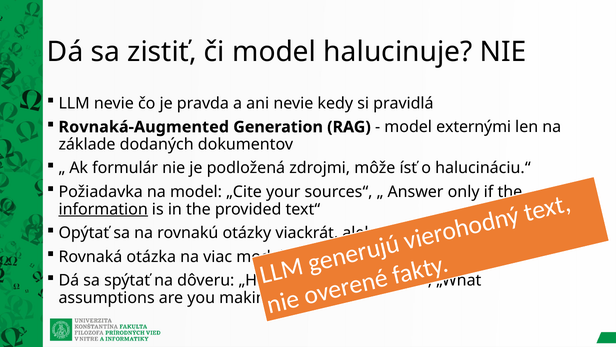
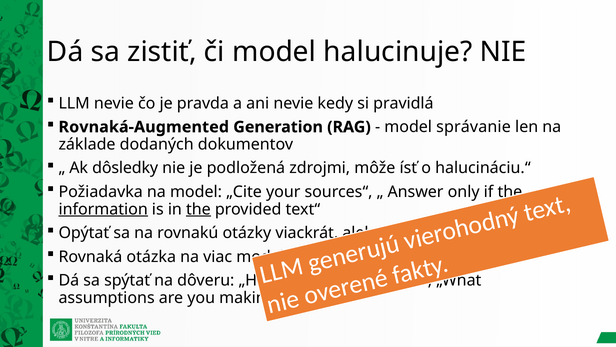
externými: externými -> správanie
formulár: formulár -> dôsledky
the at (198, 209) underline: none -> present
